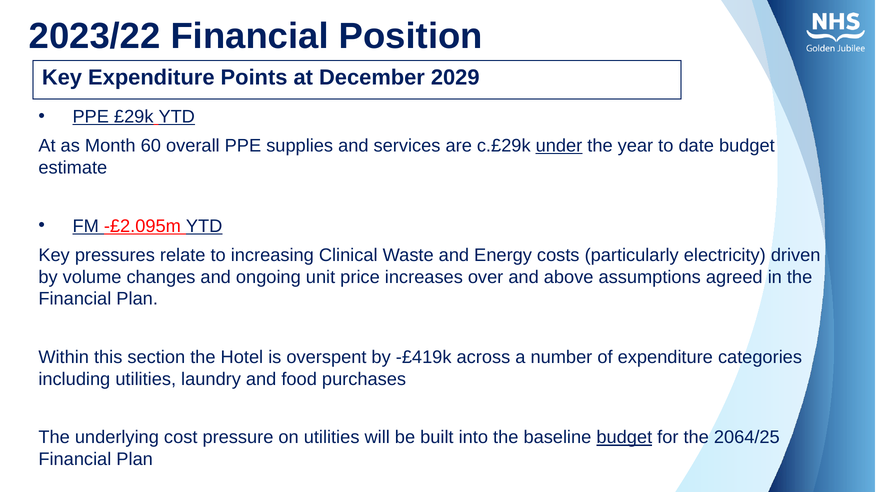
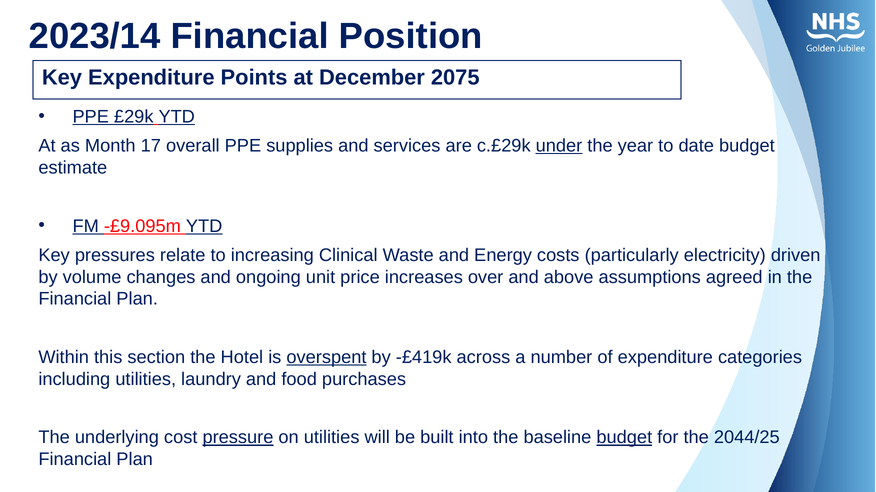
2023/22: 2023/22 -> 2023/14
2029: 2029 -> 2075
60: 60 -> 17
-£2.095m: -£2.095m -> -£9.095m
overspent underline: none -> present
pressure underline: none -> present
2064/25: 2064/25 -> 2044/25
